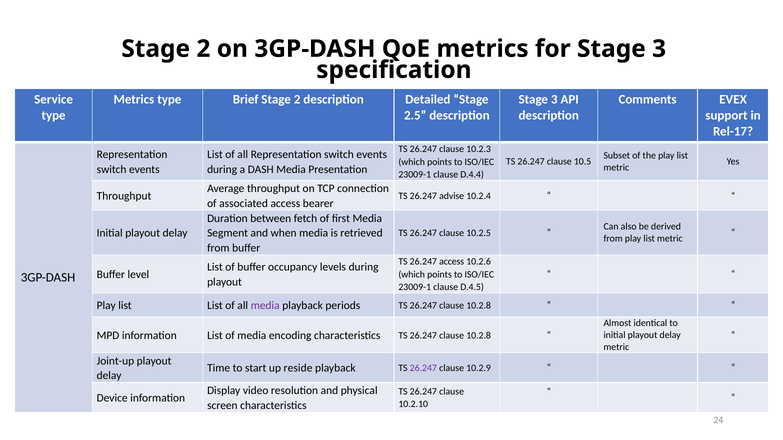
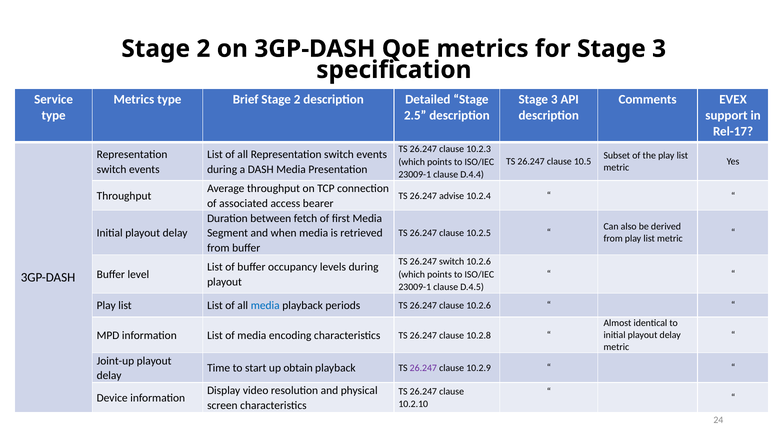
26.247 access: access -> switch
media at (265, 306) colour: purple -> blue
10.2.8 at (479, 306): 10.2.8 -> 10.2.6
reside: reside -> obtain
